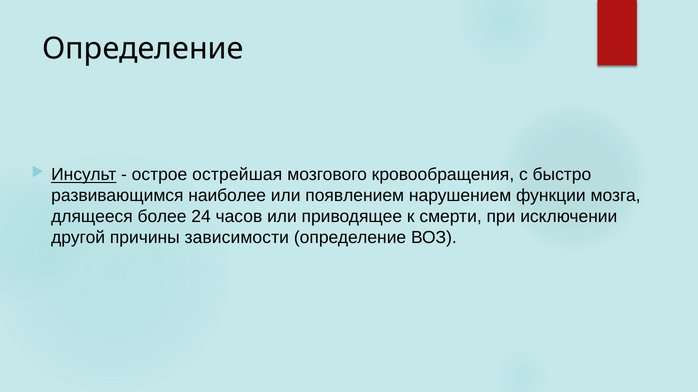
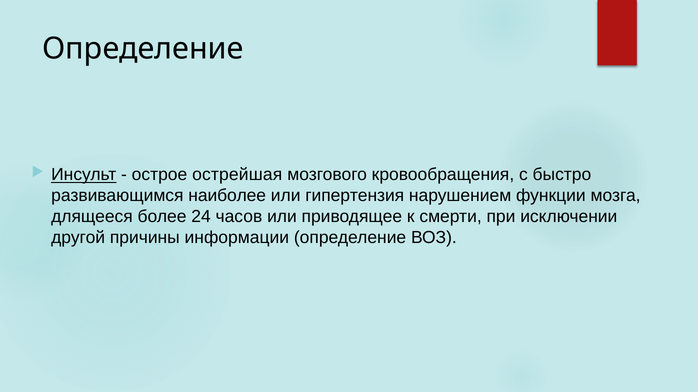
появлением: появлением -> гипертензия
зависимости: зависимости -> информации
